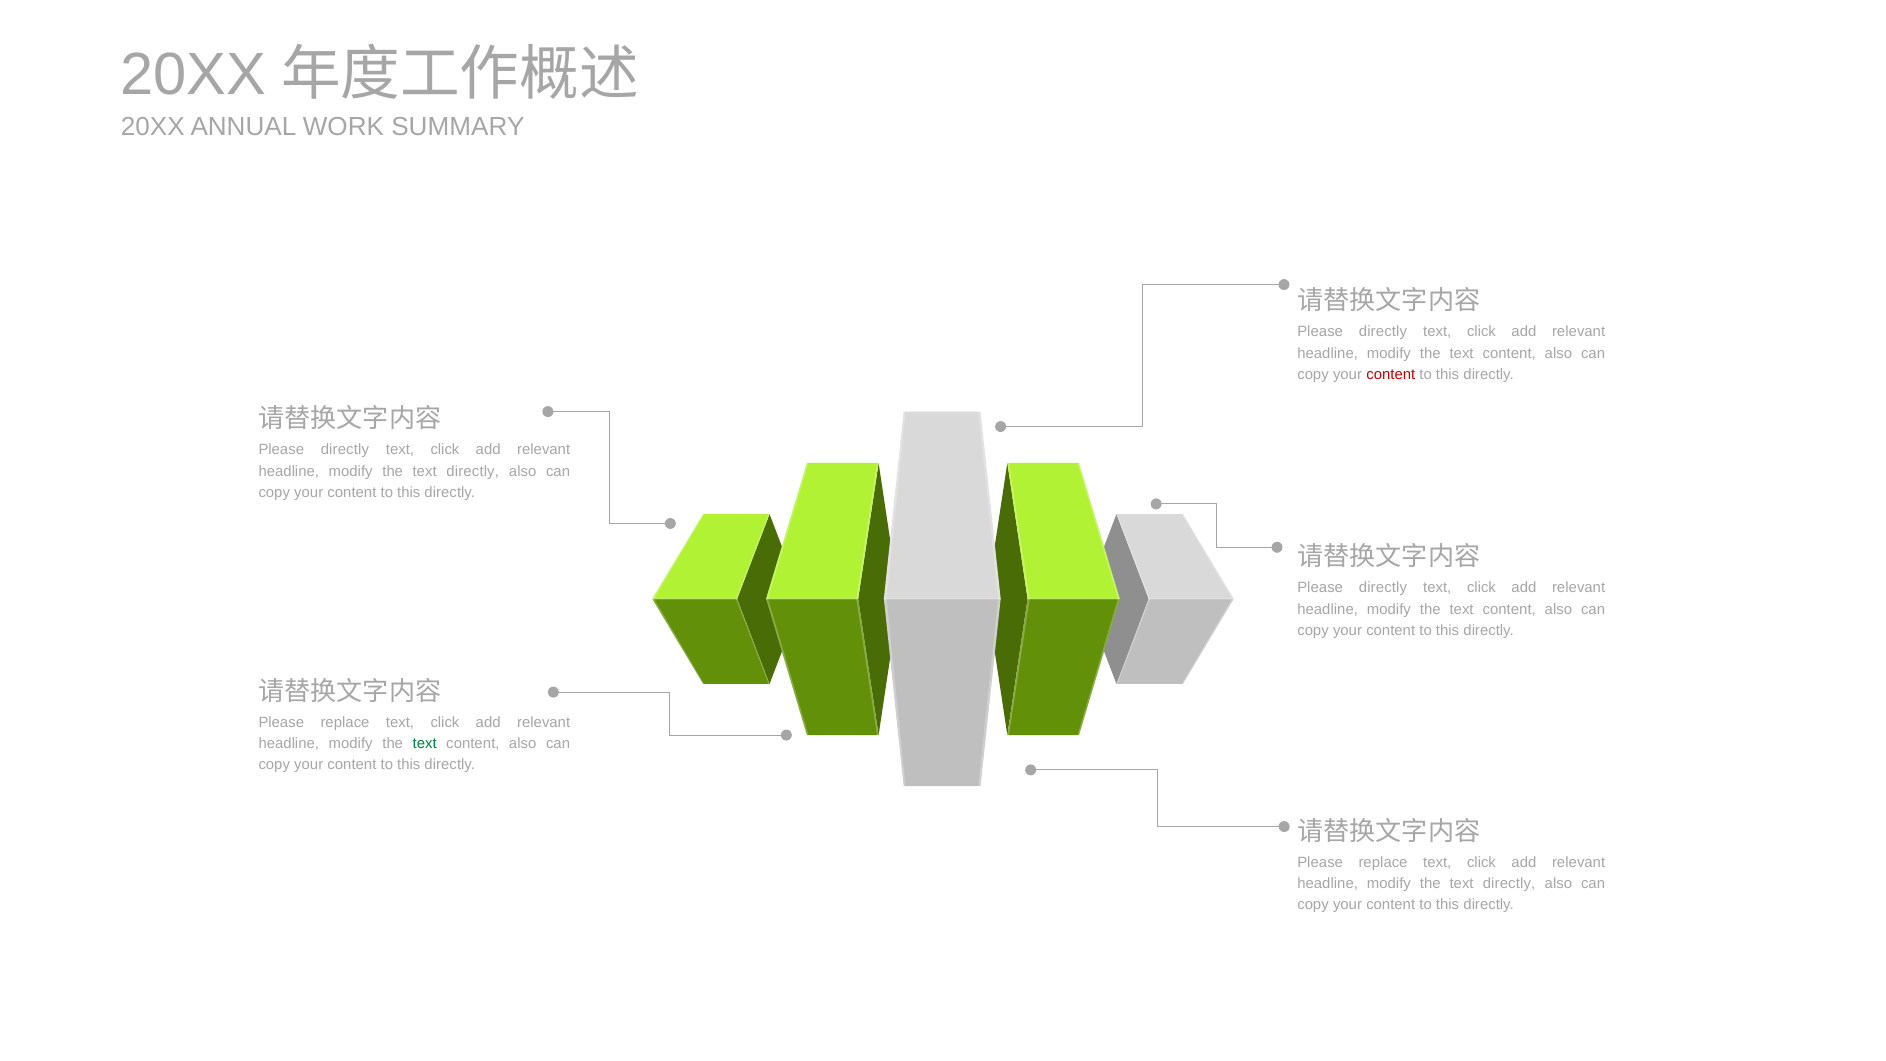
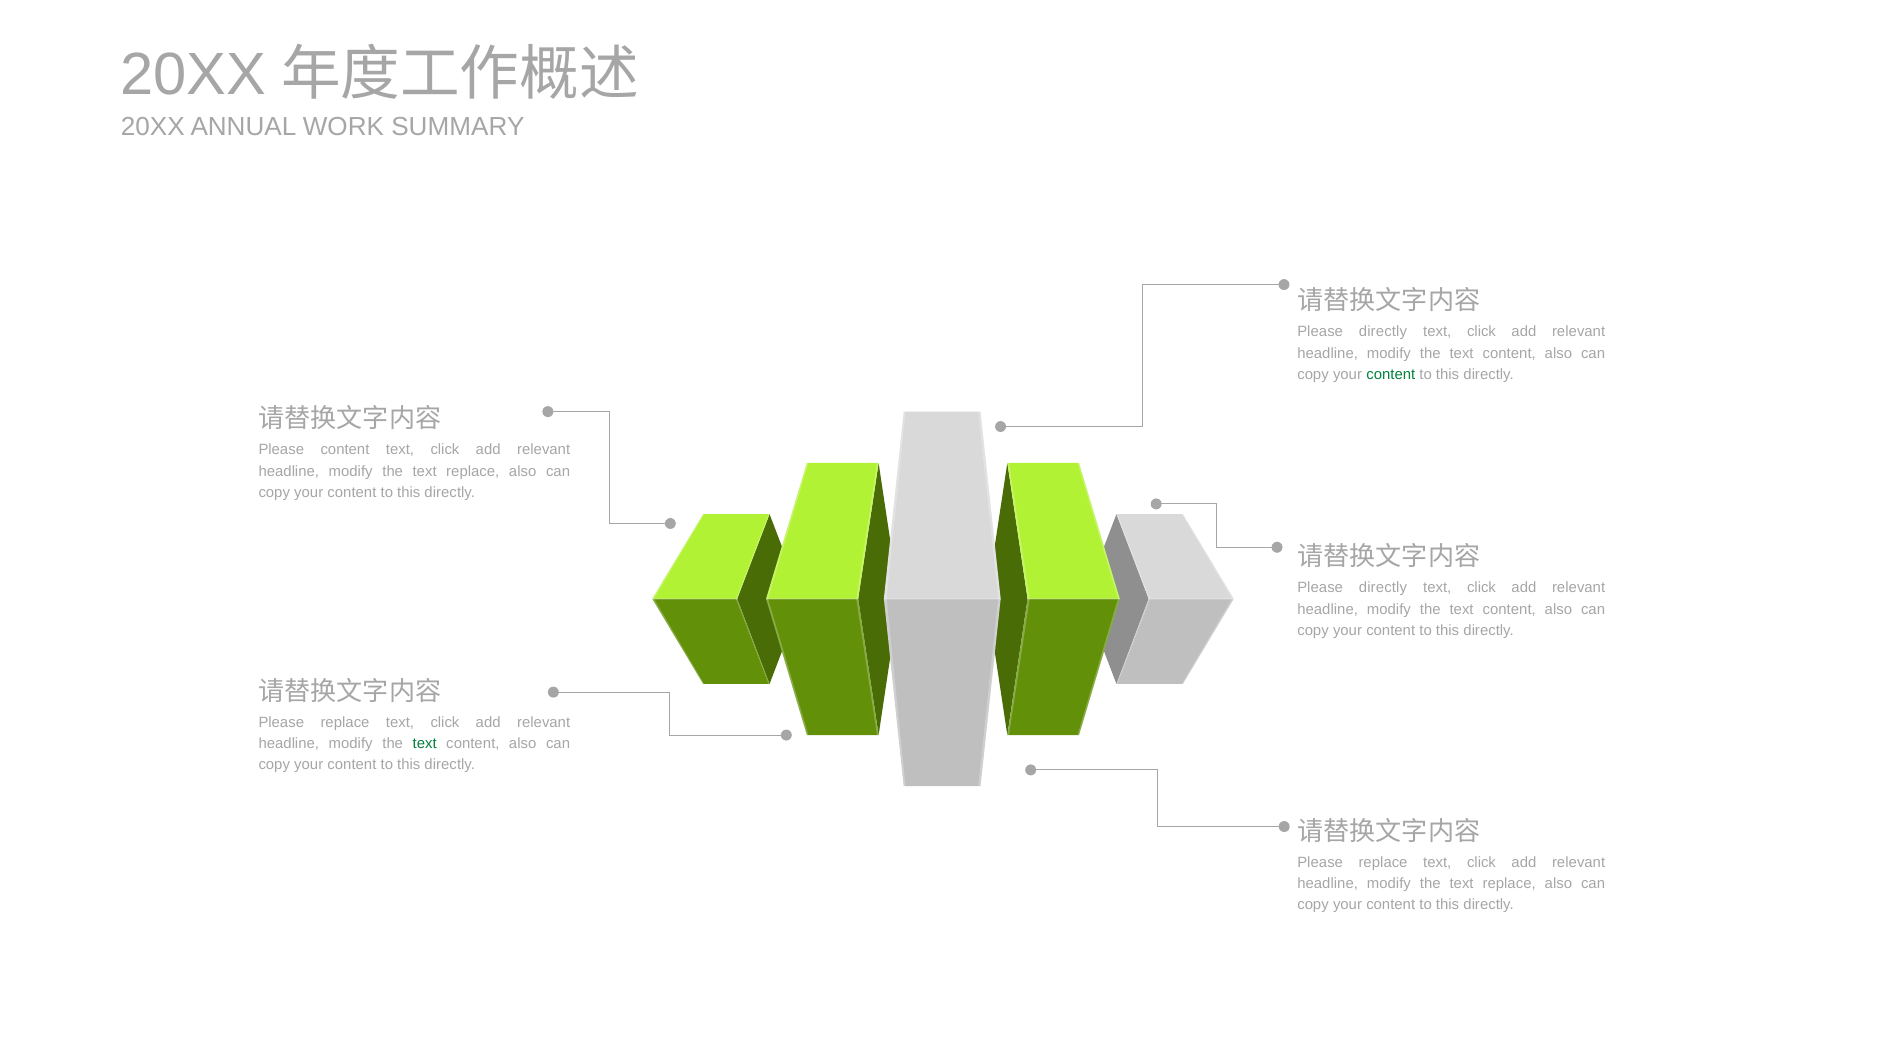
content at (1391, 375) colour: red -> green
directly at (345, 450): directly -> content
directly at (473, 471): directly -> replace
directly at (1509, 883): directly -> replace
